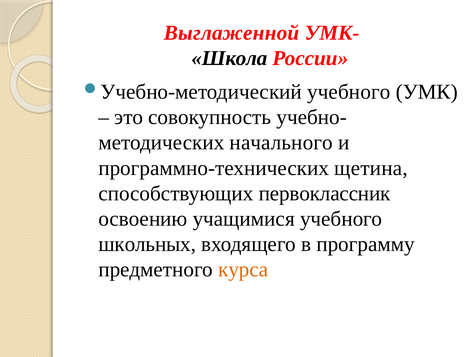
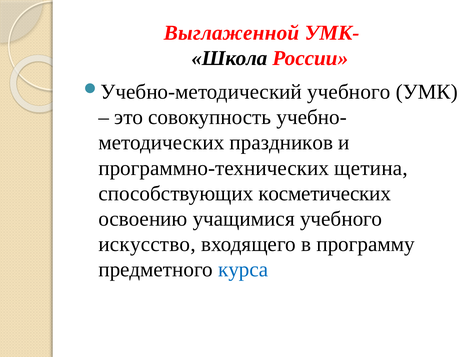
начального: начального -> праздников
первоклассник: первоклассник -> косметических
школьных: школьных -> искусство
курса colour: orange -> blue
